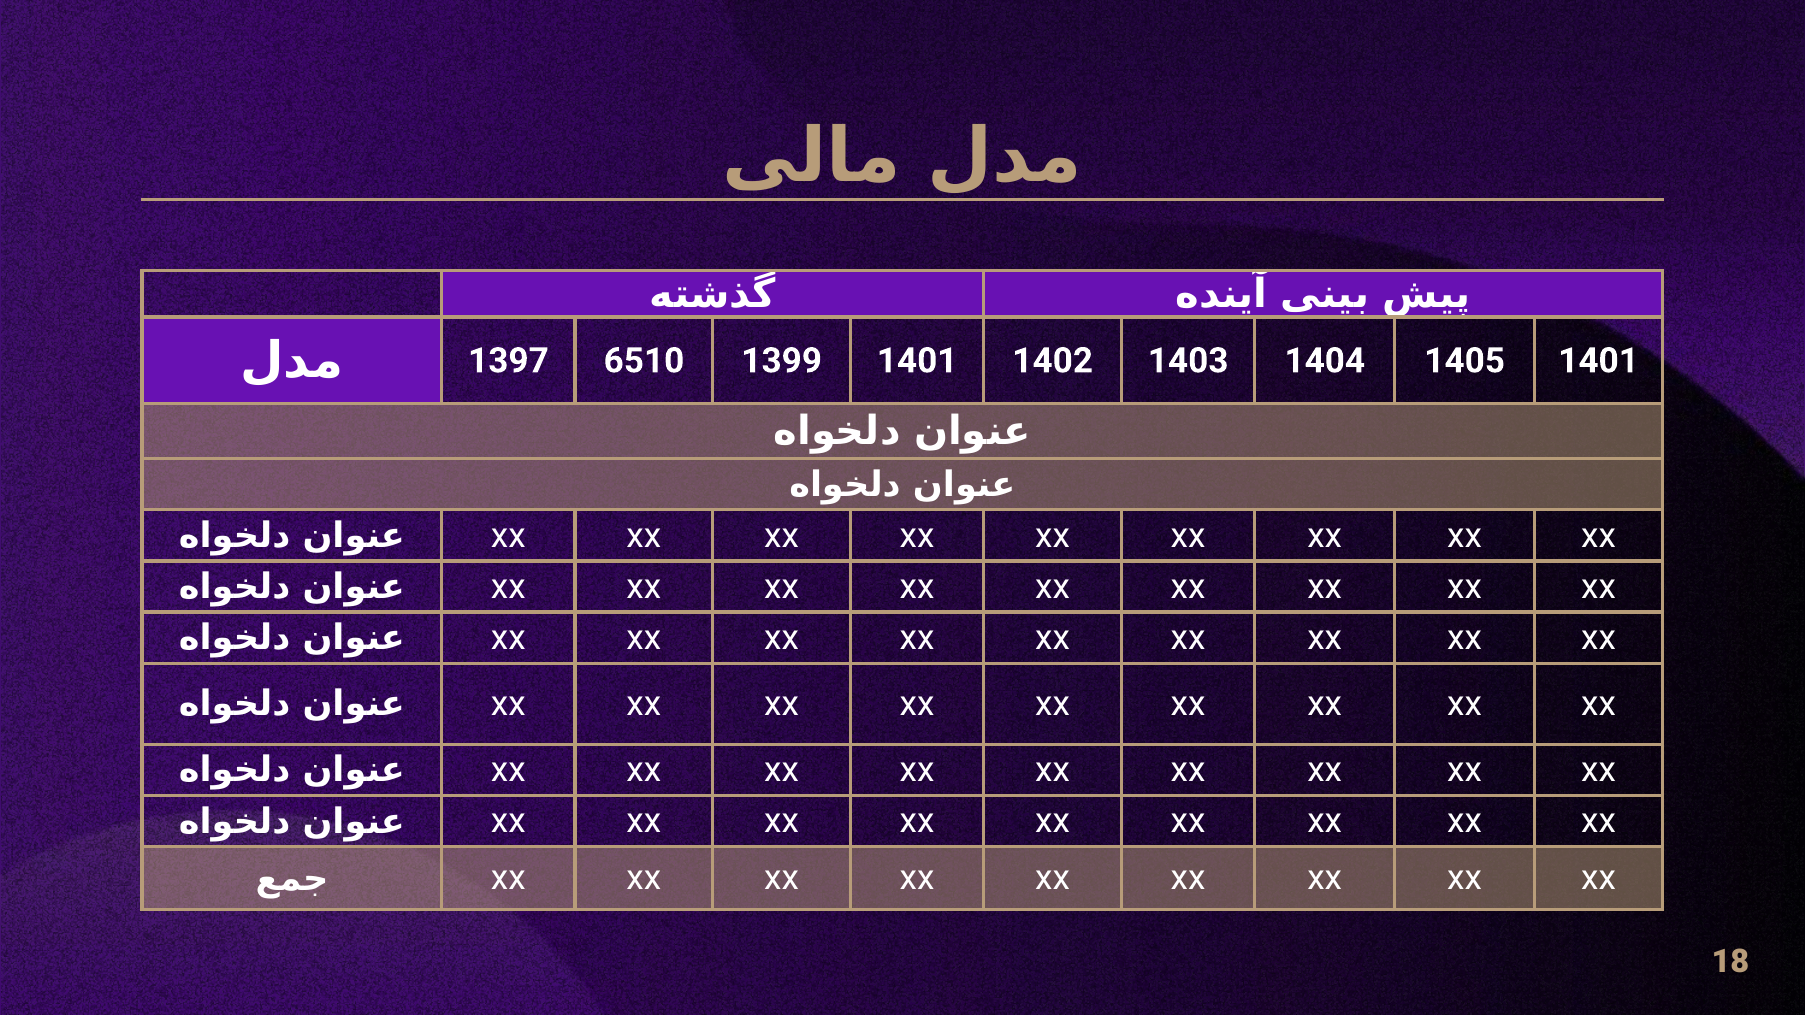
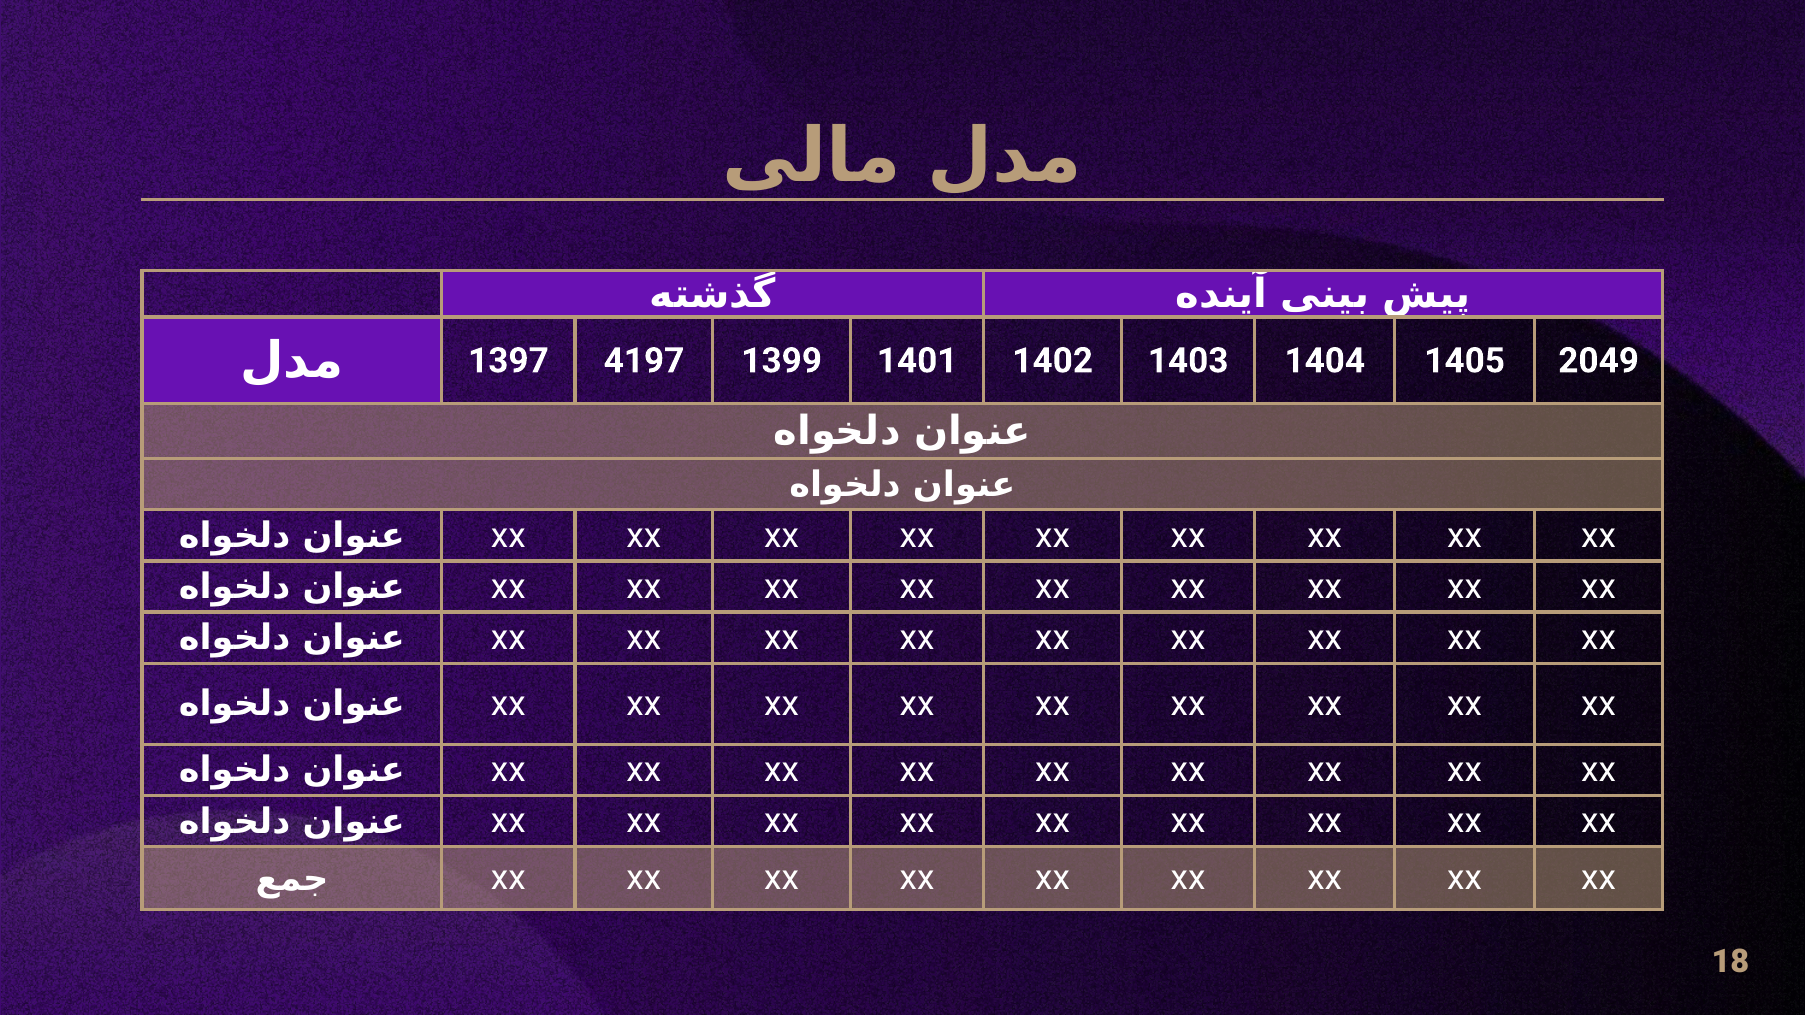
6510: 6510 -> 4197
1405 1401: 1401 -> 2049
